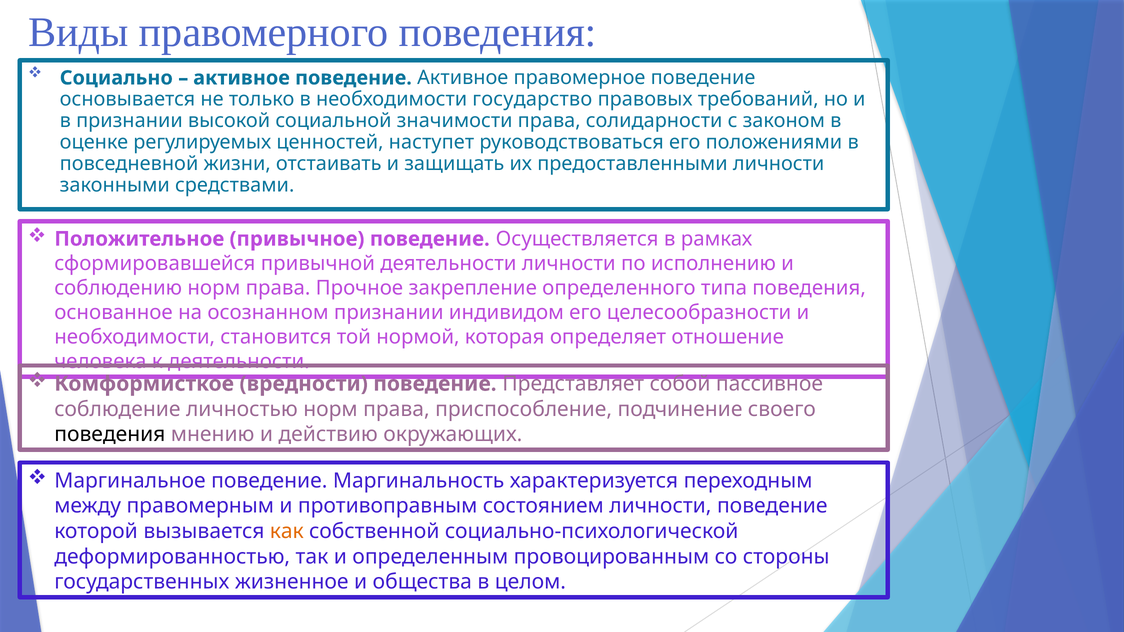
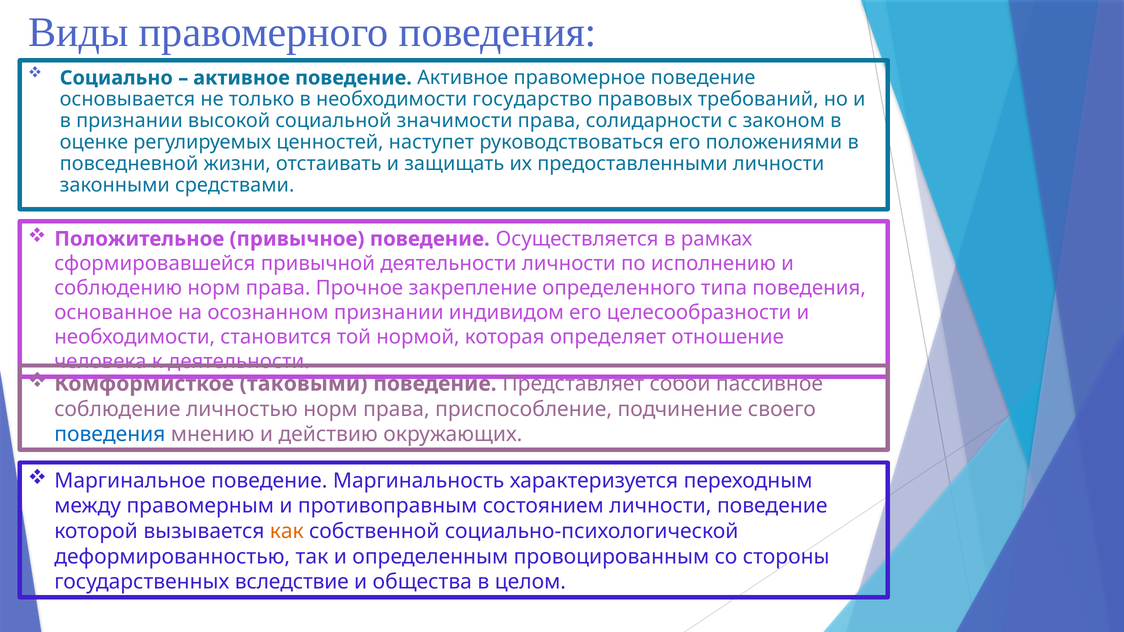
вредности: вредности -> таковыми
поведения at (110, 435) colour: black -> blue
жизненное: жизненное -> вследствие
